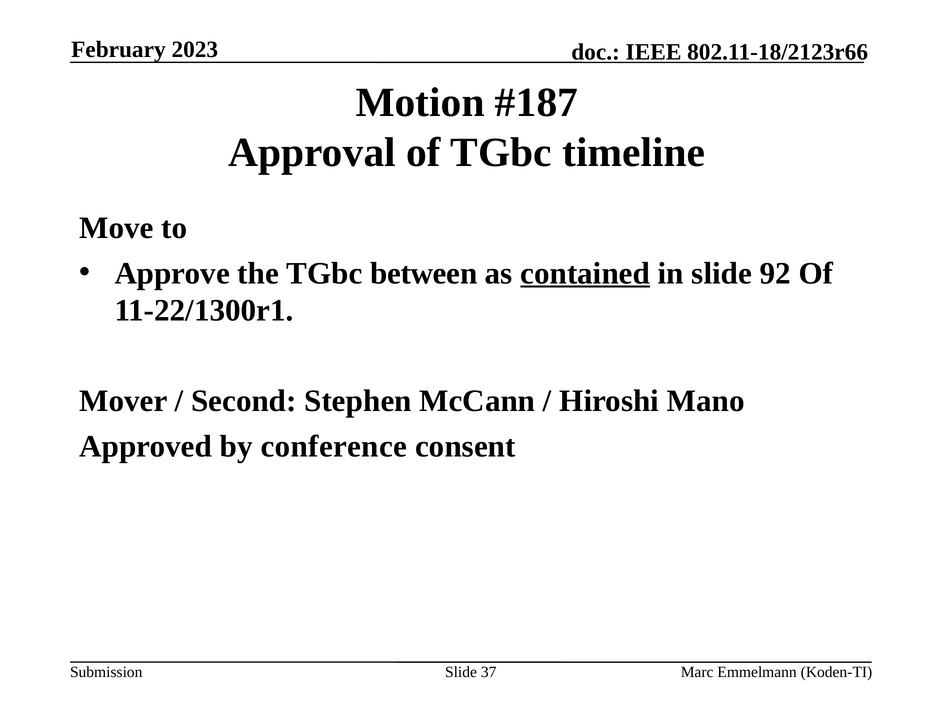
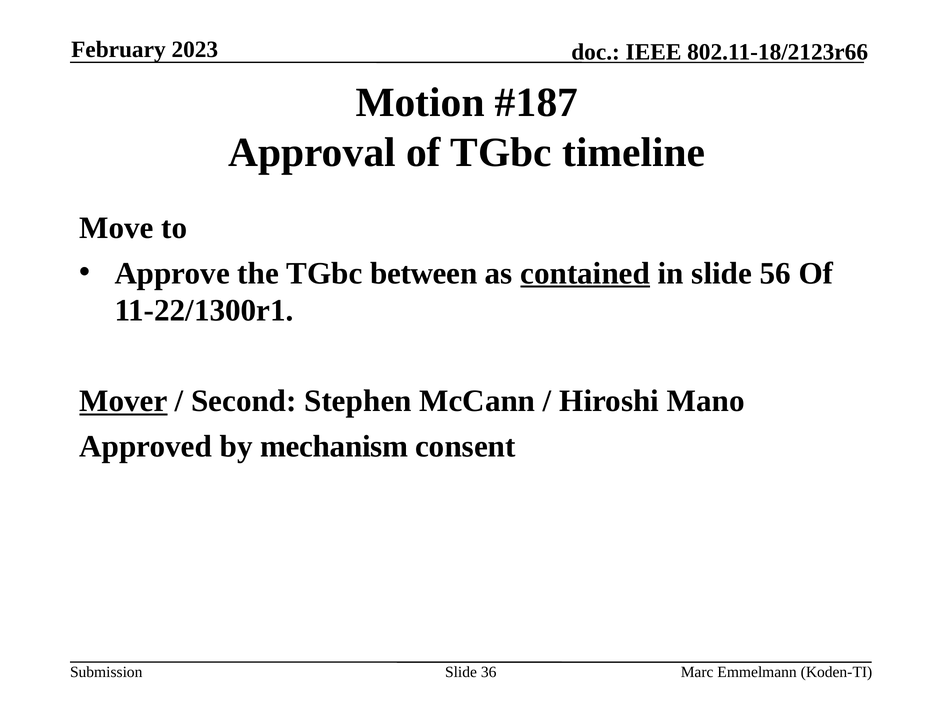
92: 92 -> 56
Mover underline: none -> present
conference: conference -> mechanism
37: 37 -> 36
